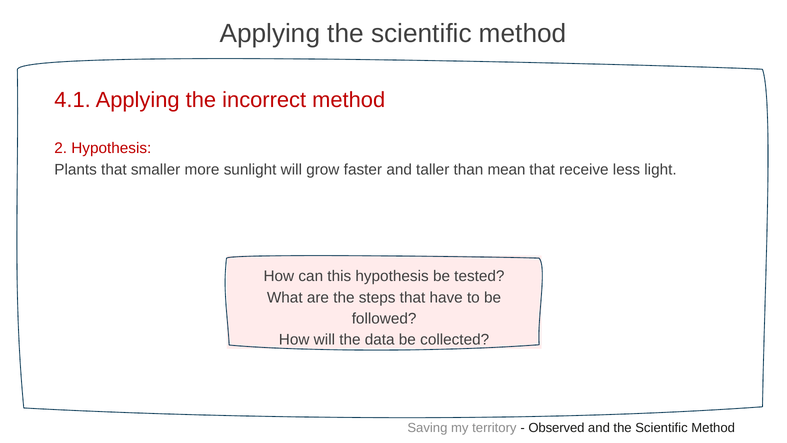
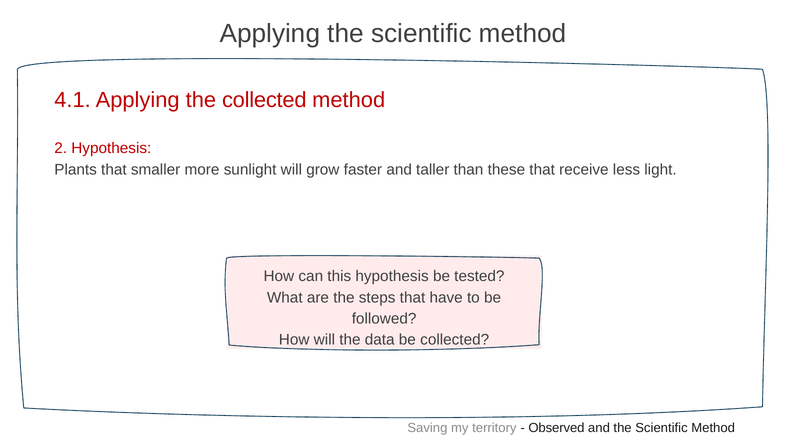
the incorrect: incorrect -> collected
mean: mean -> these
